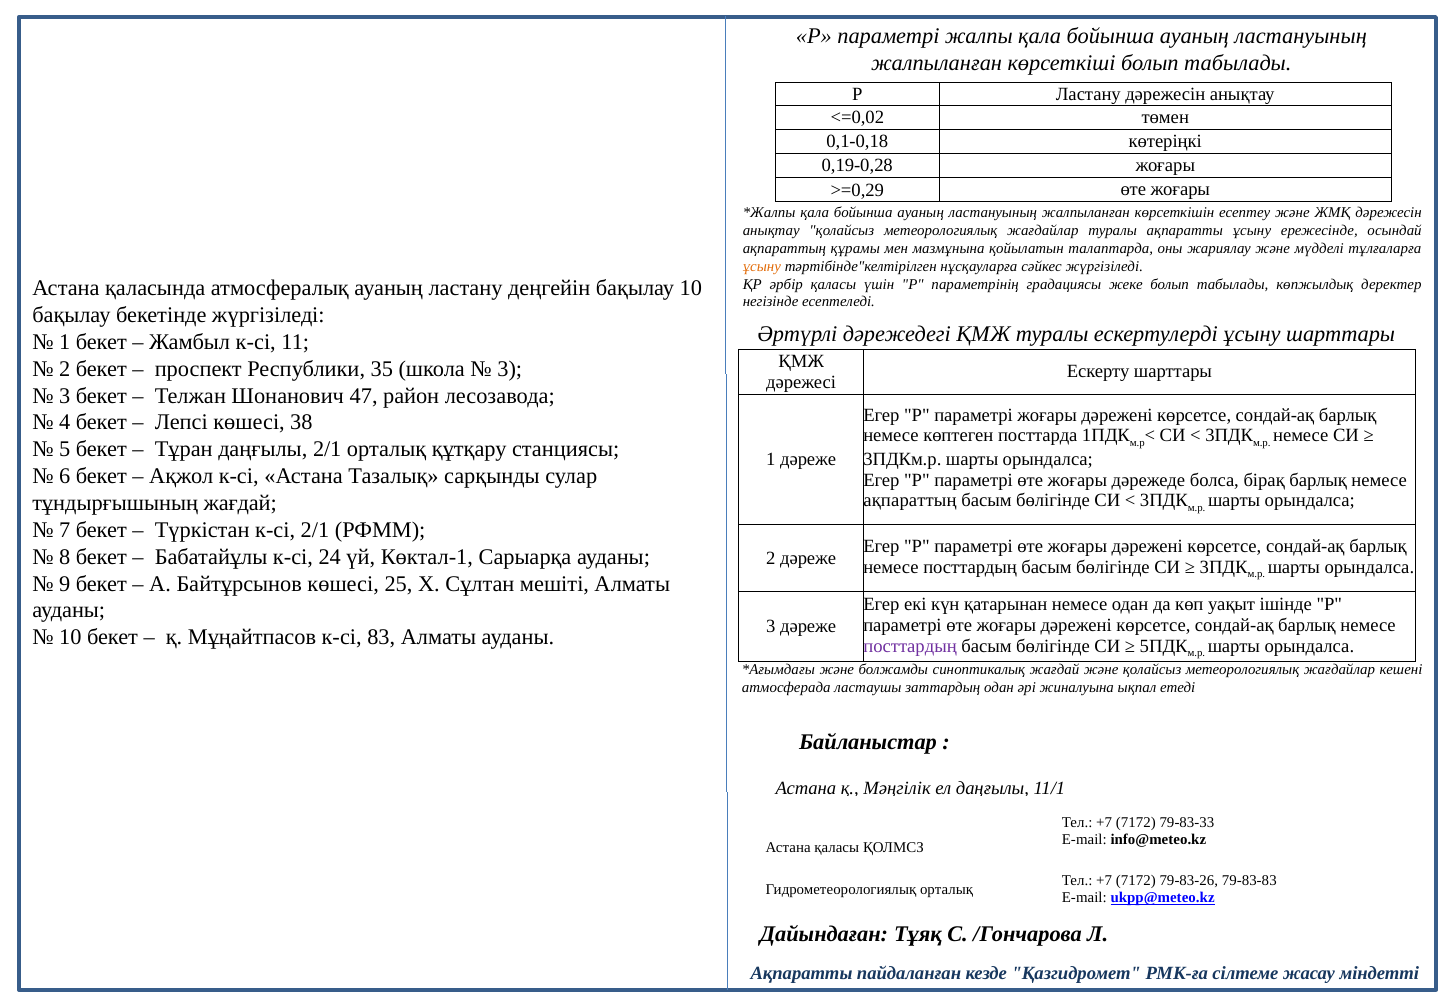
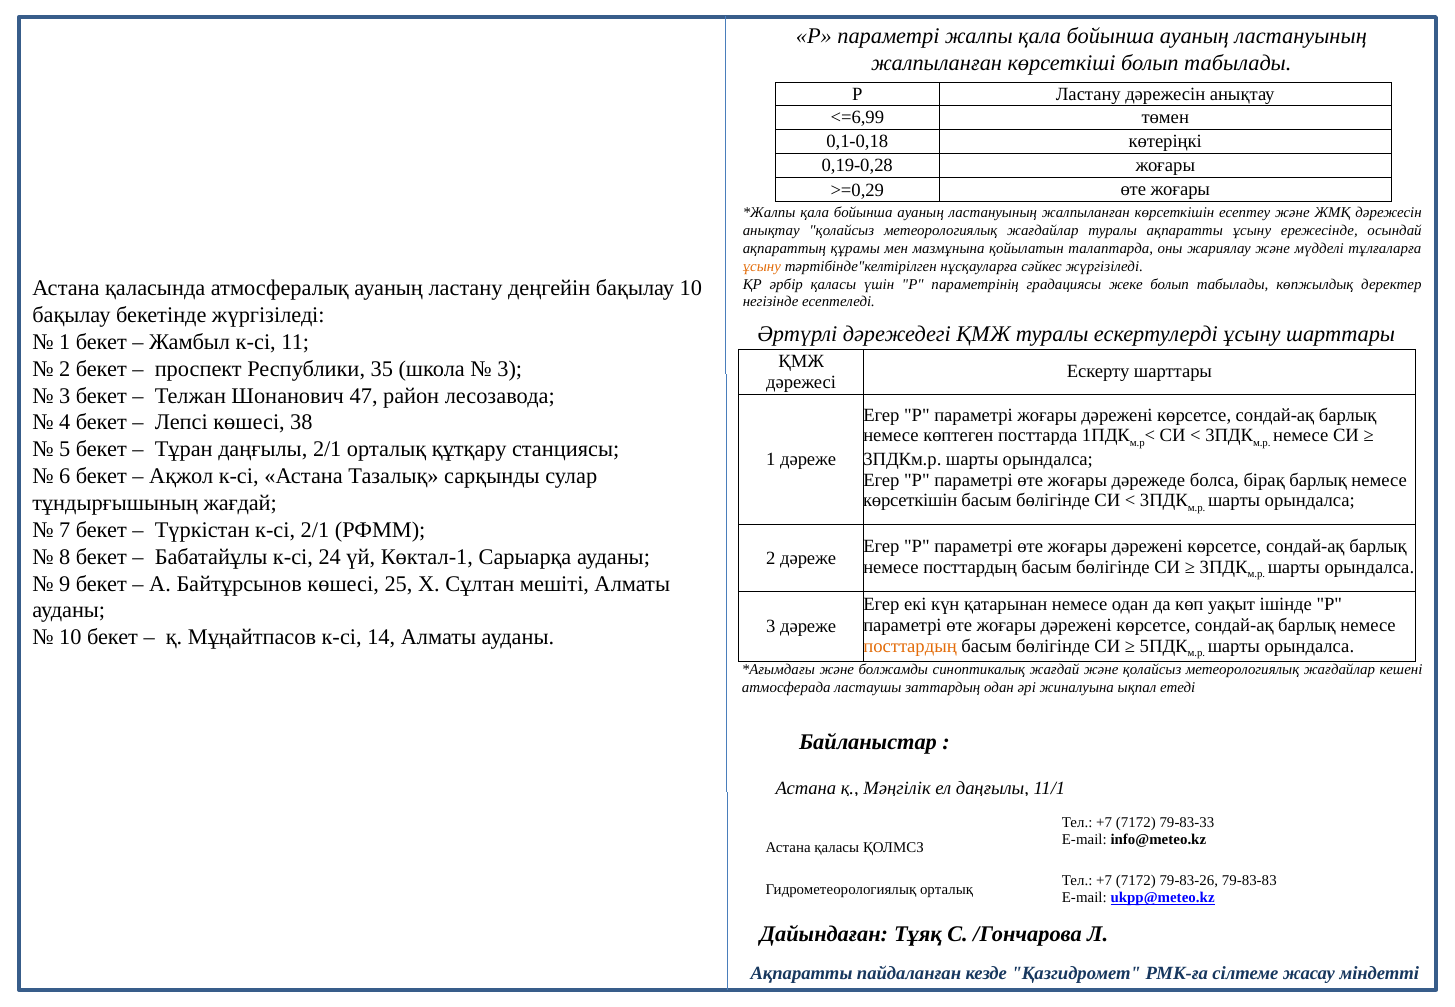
<=0,02: <=0,02 -> <=6,99
ақпараттың at (910, 501): ақпараттың -> көрсеткішін
83: 83 -> 14
посттардың at (910, 646) colour: purple -> orange
